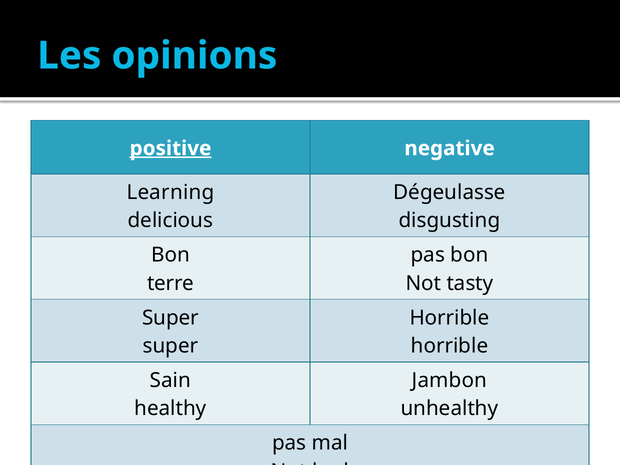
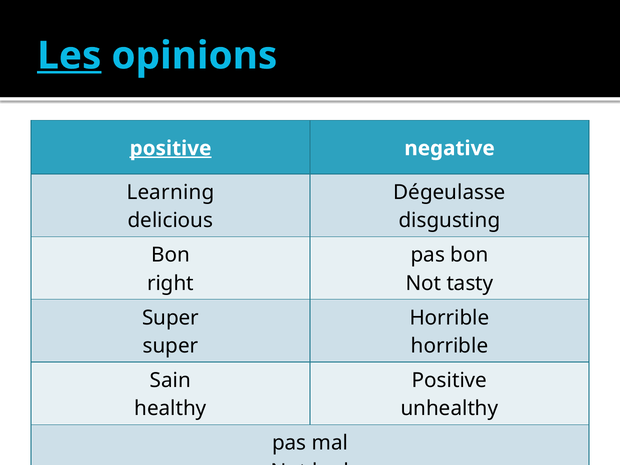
Les underline: none -> present
terre: terre -> right
Jambon at (449, 380): Jambon -> Positive
